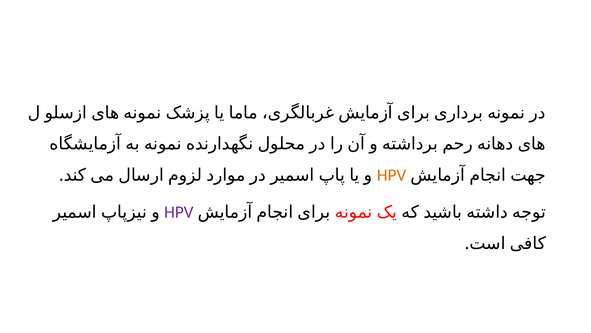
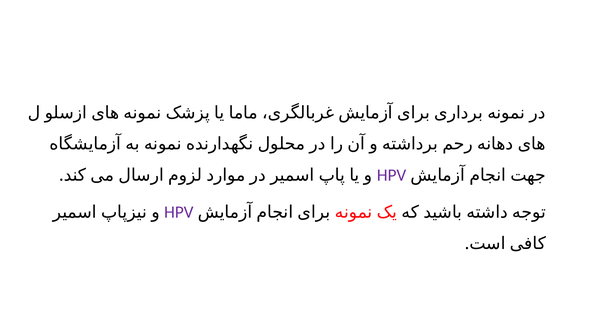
HPV at (392, 175) colour: orange -> purple
